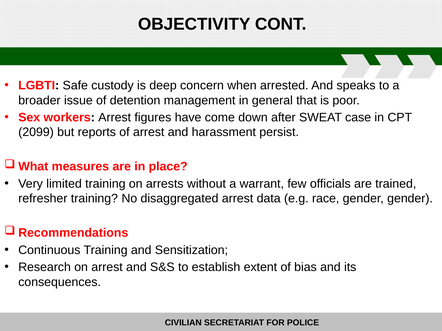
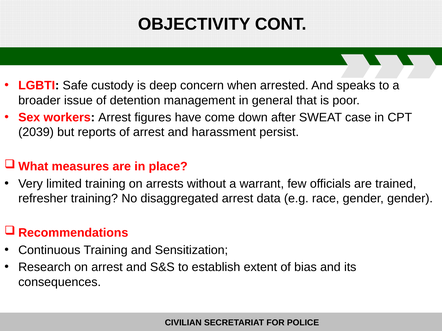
2099: 2099 -> 2039
